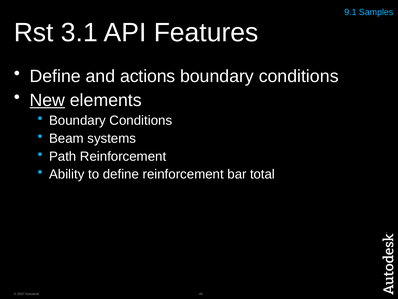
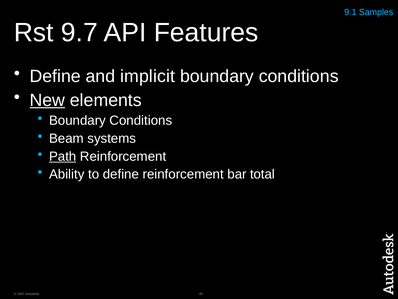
3.1: 3.1 -> 9.7
actions: actions -> implicit
Path underline: none -> present
